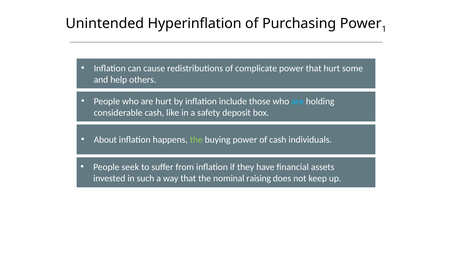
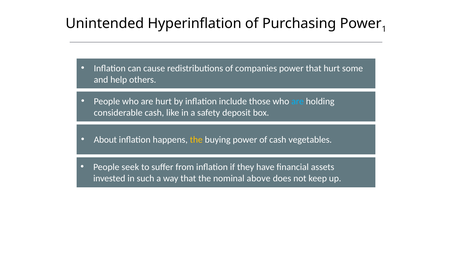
complicate: complicate -> companies
the at (196, 140) colour: light green -> yellow
individuals: individuals -> vegetables
raising: raising -> above
